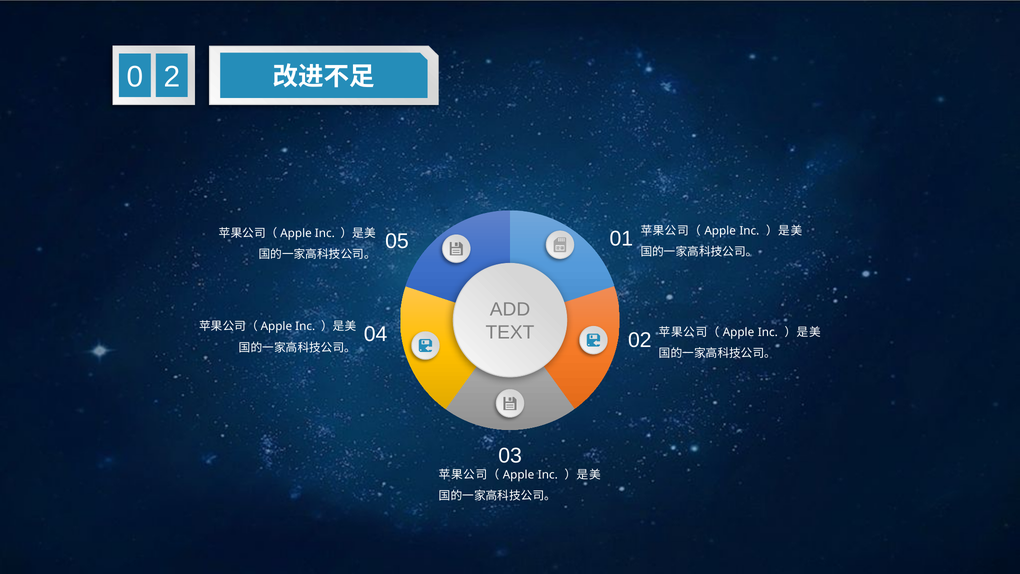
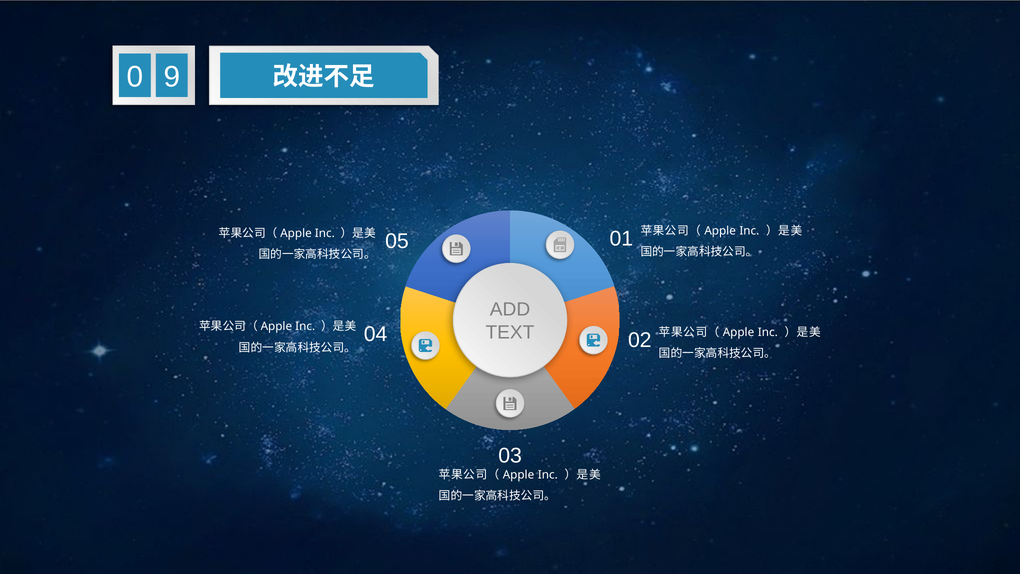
2: 2 -> 9
